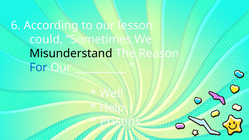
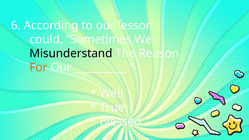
For colour: blue -> orange
Help: Help -> True
Prisons: Prisons -> Blessed
